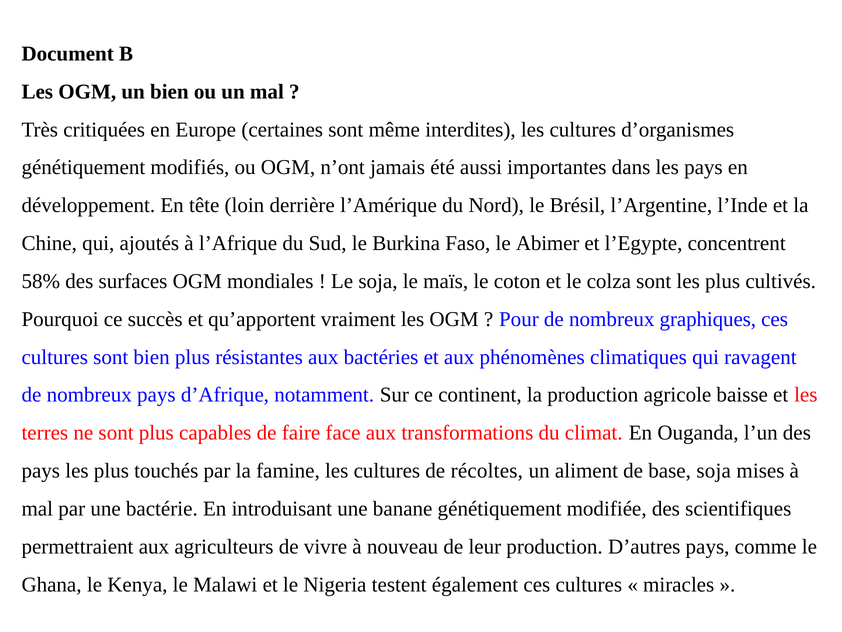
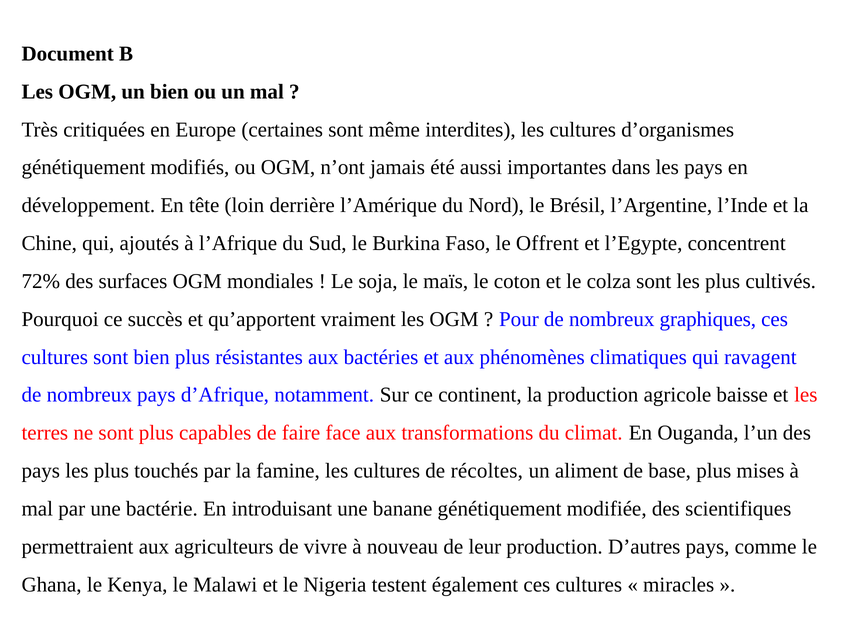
Abimer: Abimer -> Offrent
58%: 58% -> 72%
base soja: soja -> plus
